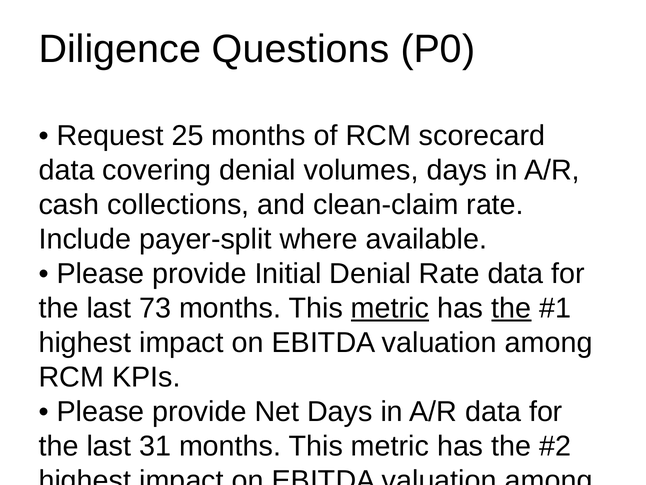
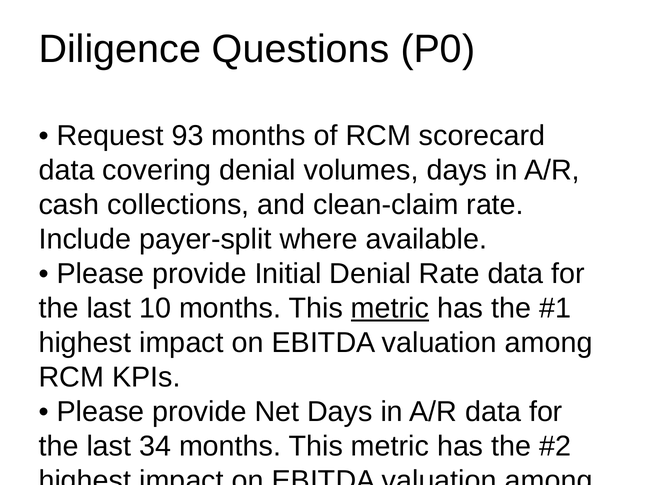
25: 25 -> 93
73: 73 -> 10
the at (511, 308) underline: present -> none
31: 31 -> 34
